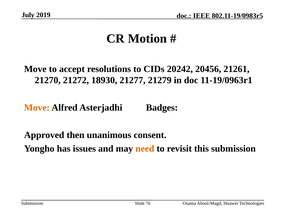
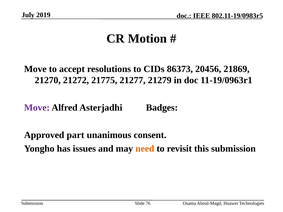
20242: 20242 -> 86373
21261: 21261 -> 21869
18930: 18930 -> 21775
Move at (37, 108) colour: orange -> purple
then: then -> part
